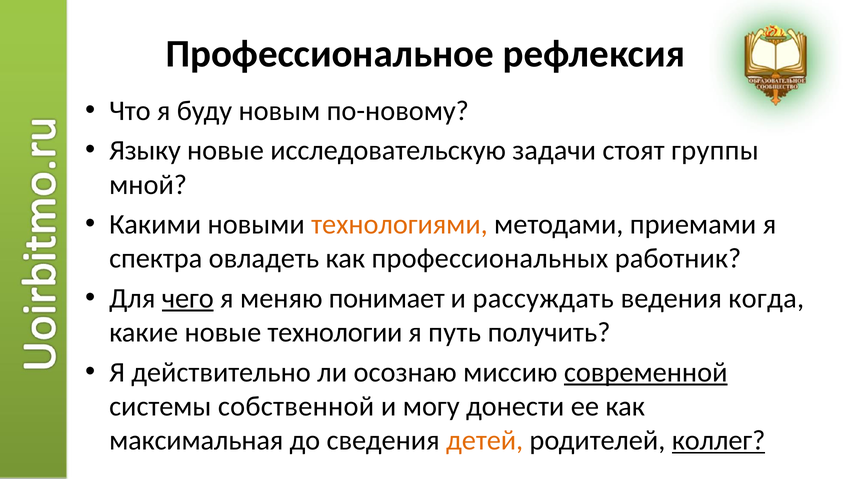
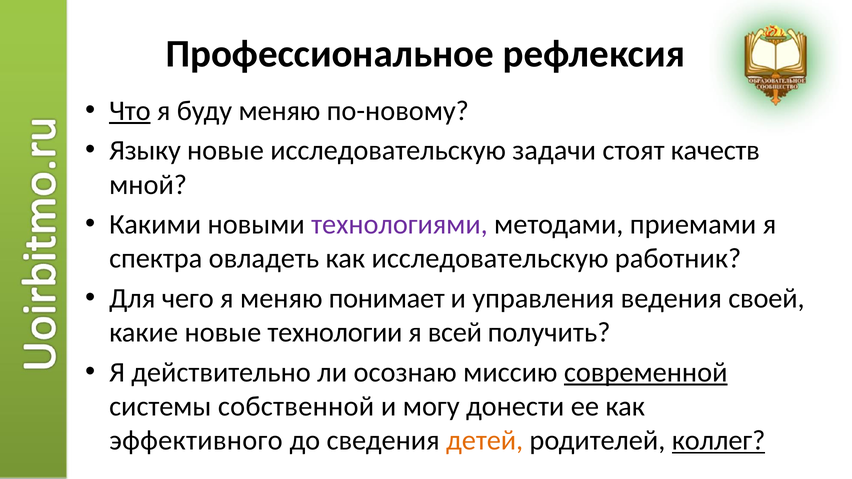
Что underline: none -> present
буду новым: новым -> меняю
группы: группы -> качеств
технологиями colour: orange -> purple
как профессиональных: профессиональных -> исследовательскую
чего underline: present -> none
рассуждать: рассуждать -> управления
когда: когда -> своей
путь: путь -> всей
максимальная: максимальная -> эффективного
